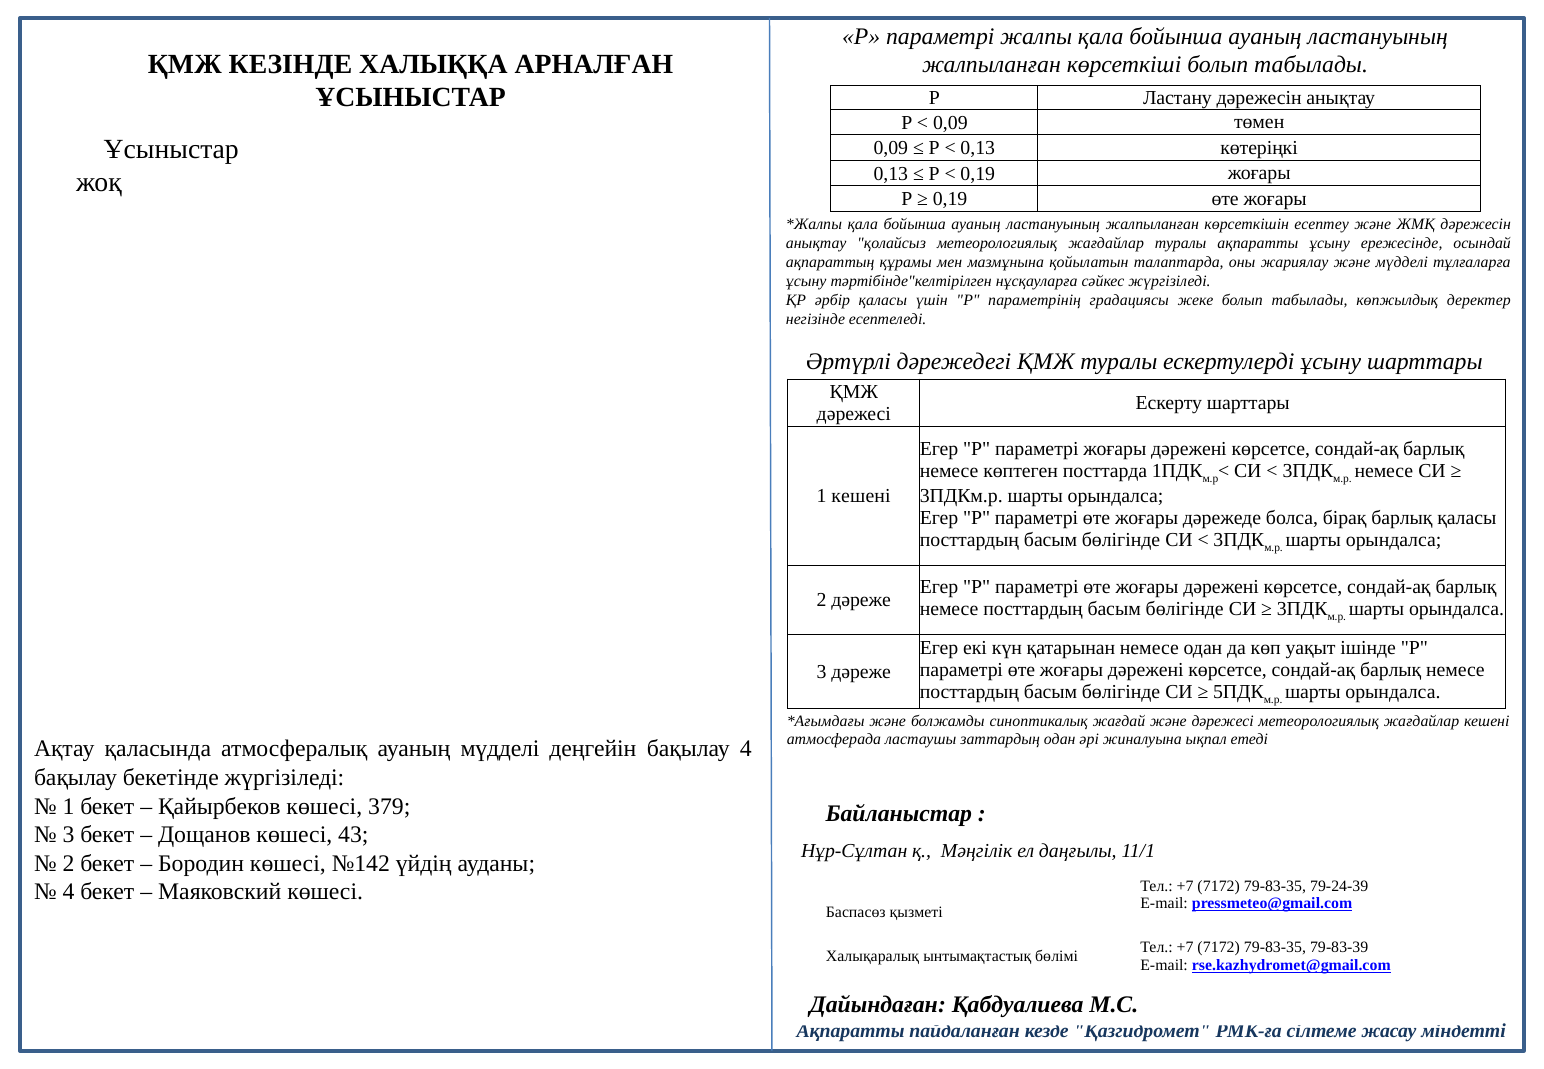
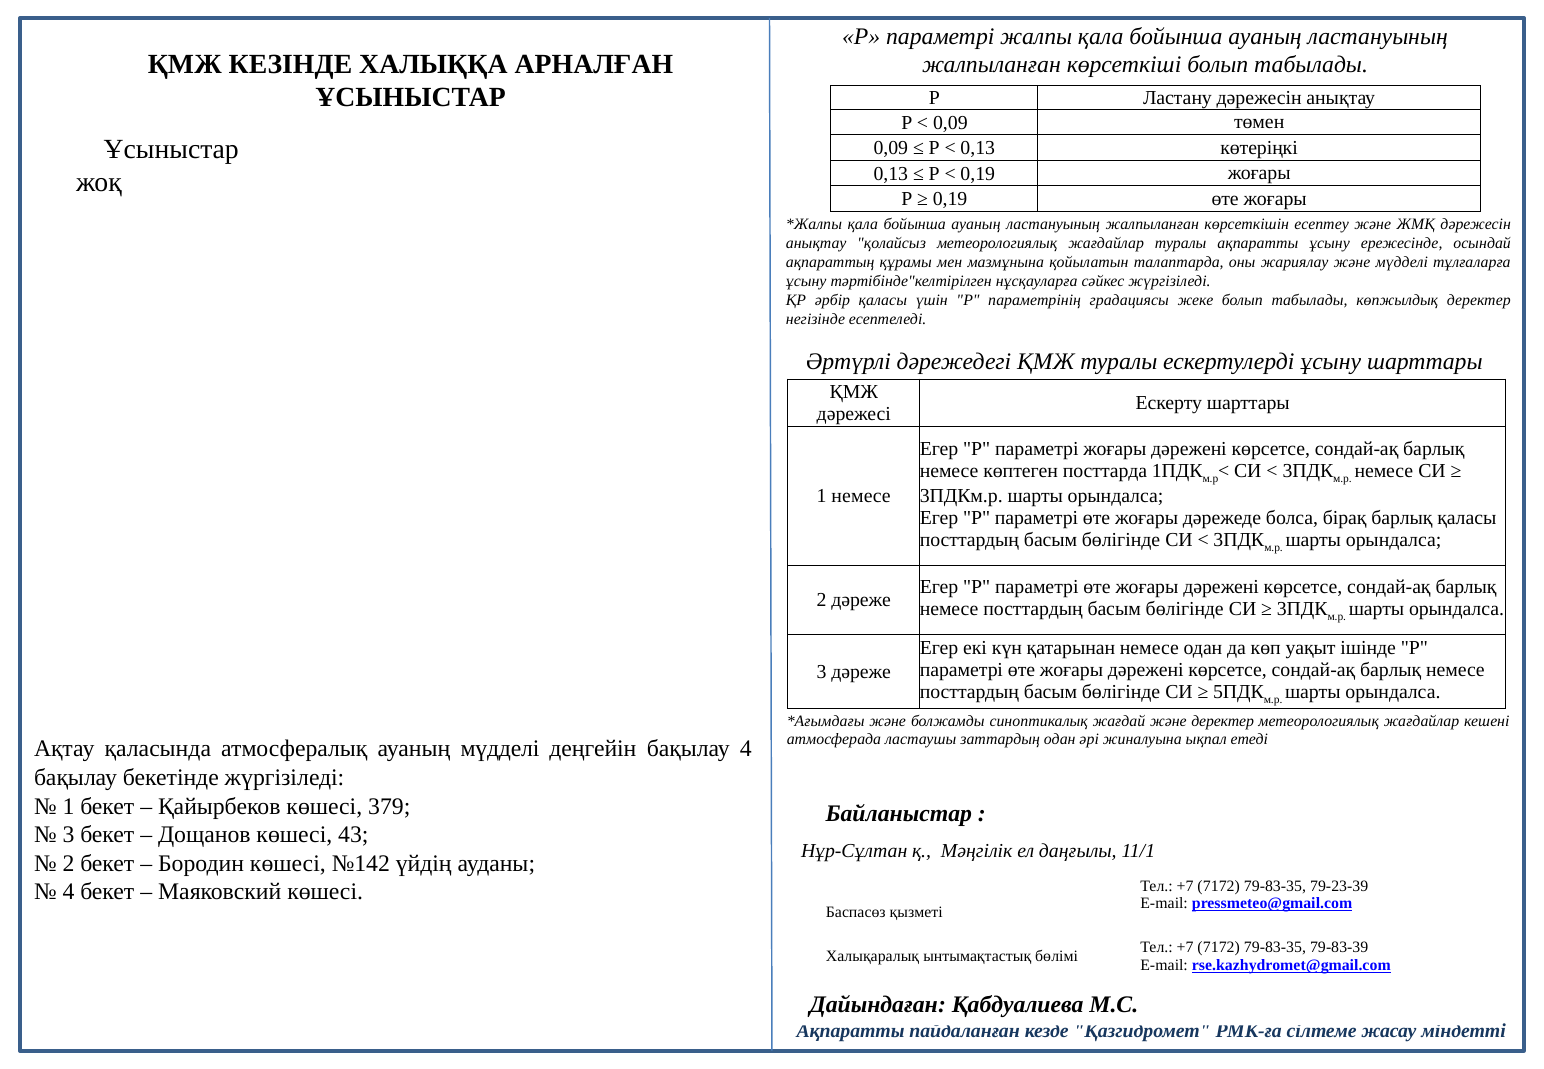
1 кешені: кешені -> немесе
және дәрежесі: дәрежесі -> деректер
79-24-39: 79-24-39 -> 79-23-39
